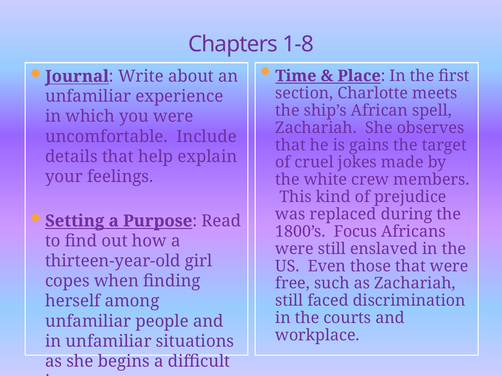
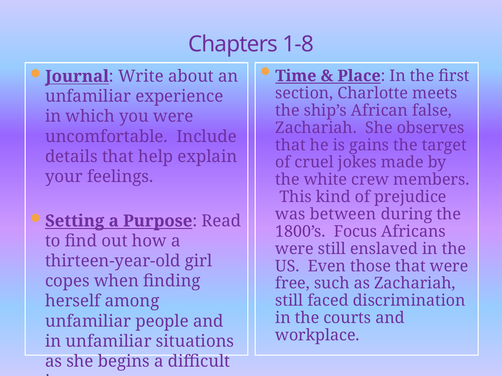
spell: spell -> false
replaced: replaced -> between
